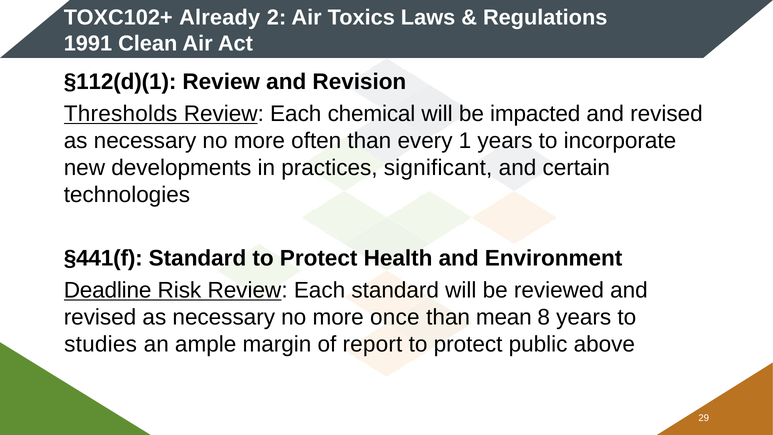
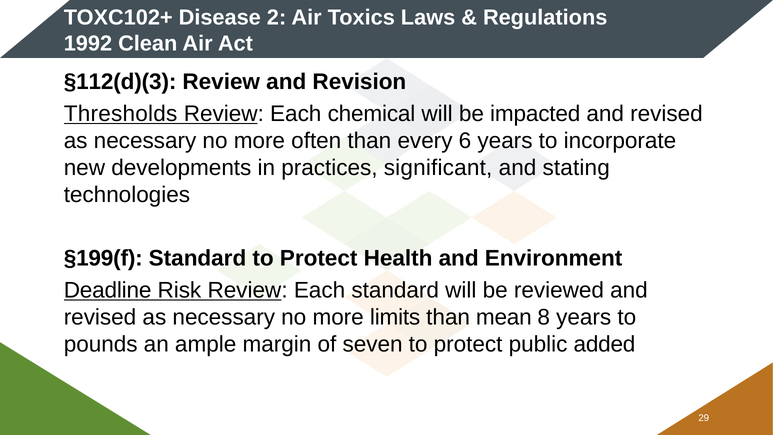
Already: Already -> Disease
1991: 1991 -> 1992
§112(d)(1: §112(d)(1 -> §112(d)(3
1: 1 -> 6
certain: certain -> stating
§441(f: §441(f -> §199(f
once: once -> limits
studies: studies -> pounds
report: report -> seven
above: above -> added
